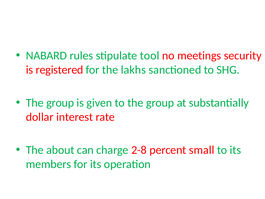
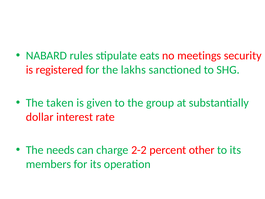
tool: tool -> eats
group at (60, 103): group -> taken
about: about -> needs
2-8: 2-8 -> 2-2
small: small -> other
